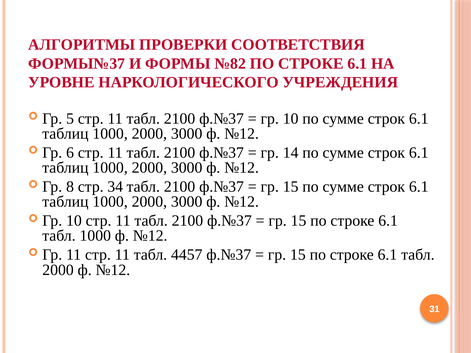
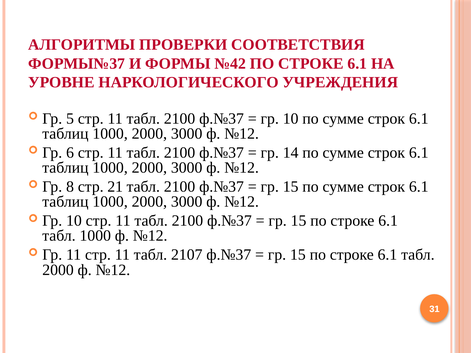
№82: №82 -> №42
34: 34 -> 21
4457: 4457 -> 2107
